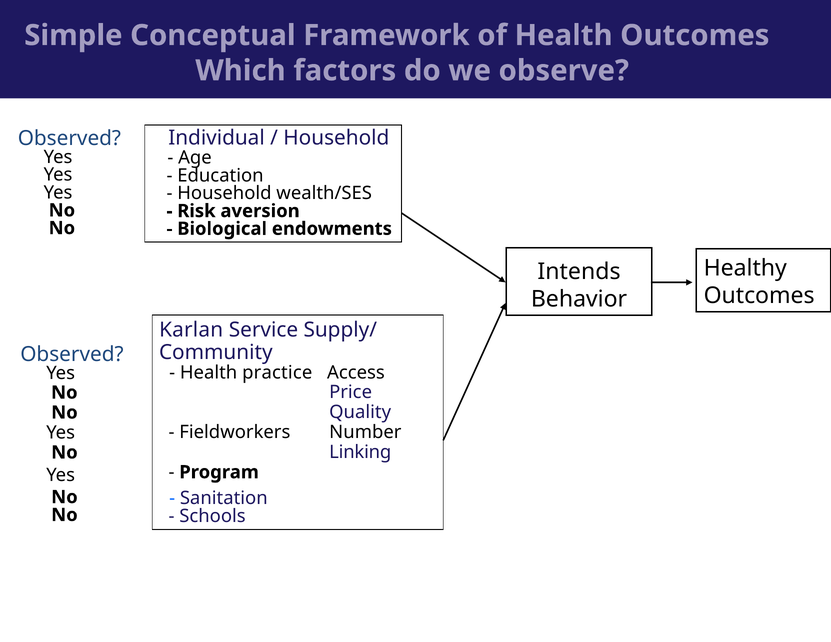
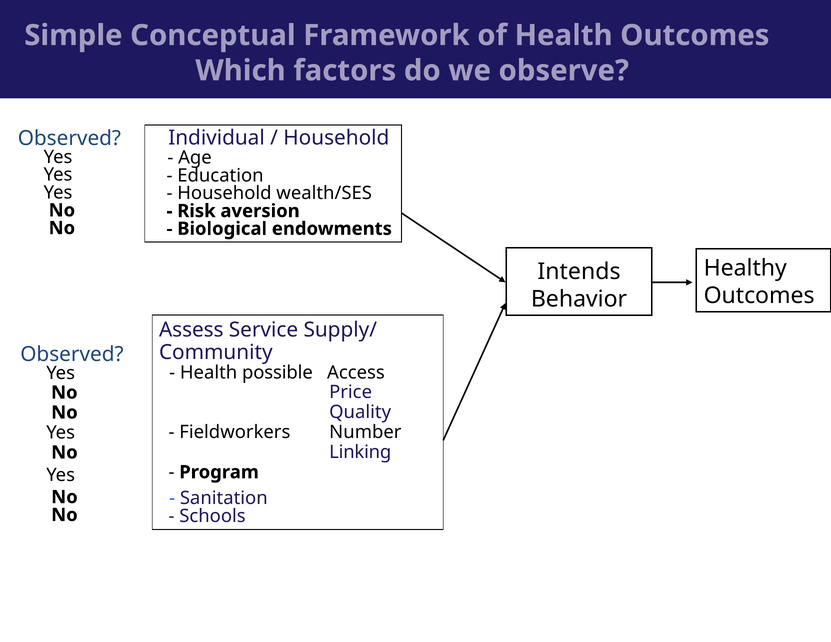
Karlan: Karlan -> Assess
practice: practice -> possible
